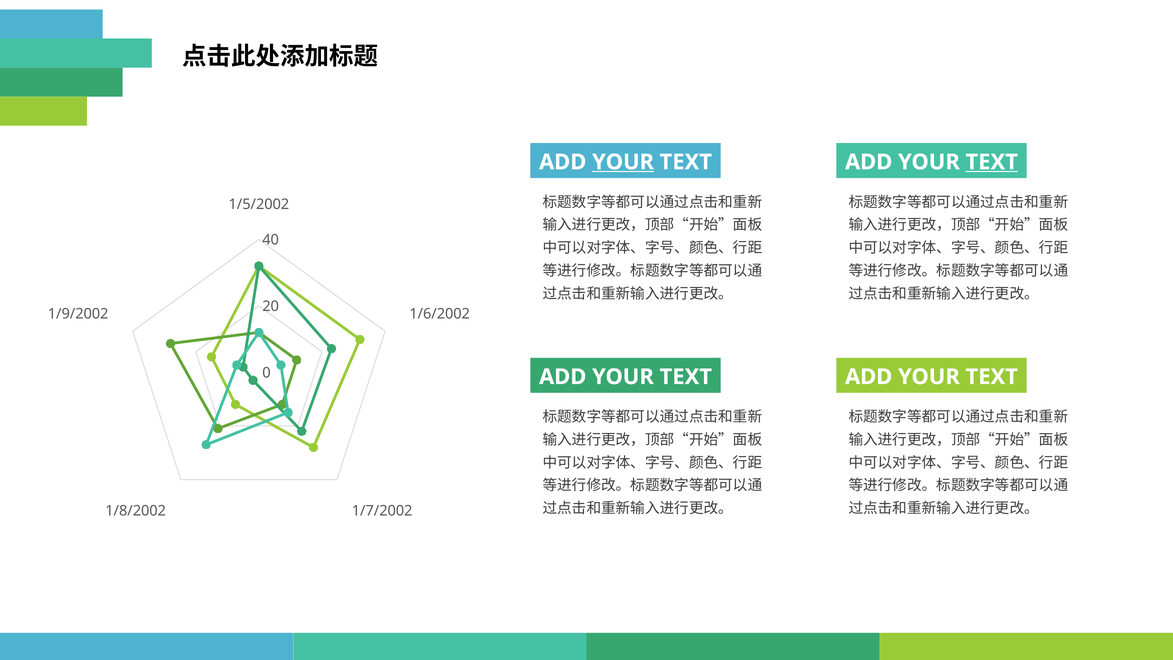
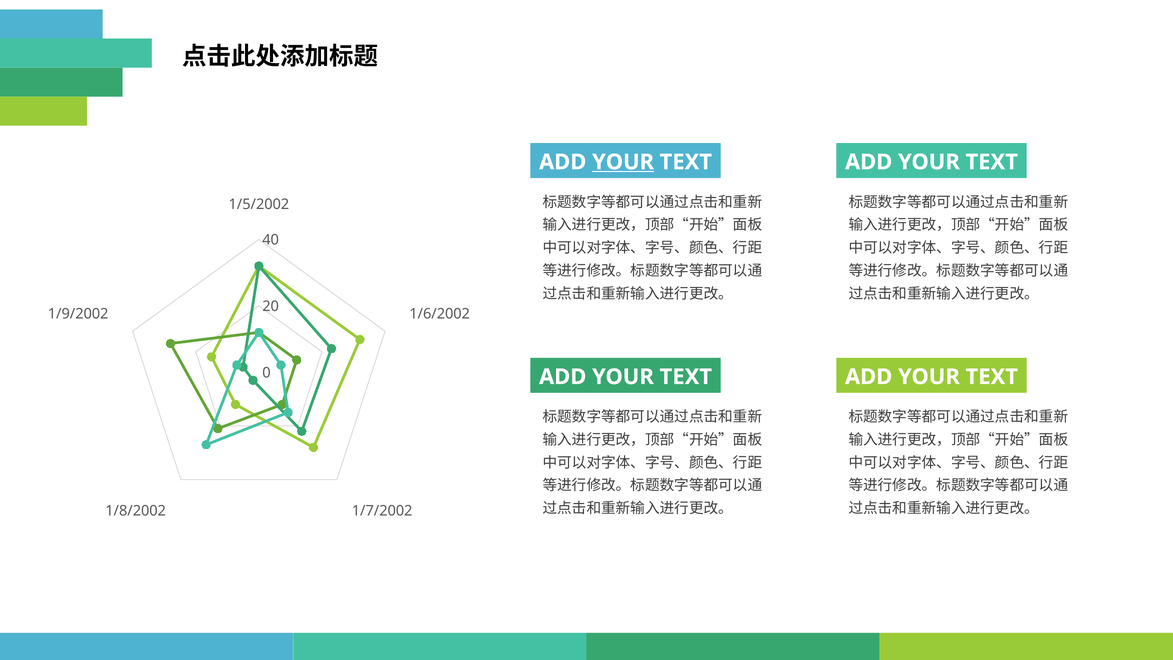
TEXT at (992, 162) underline: present -> none
